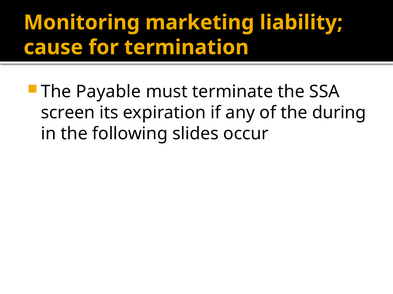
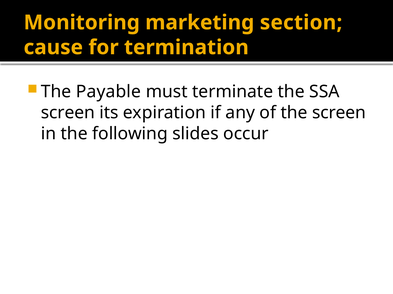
liability: liability -> section
the during: during -> screen
